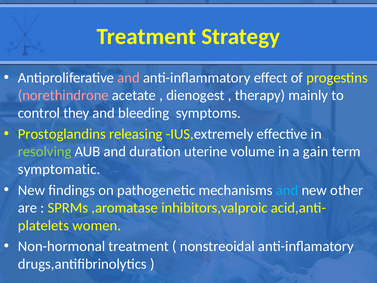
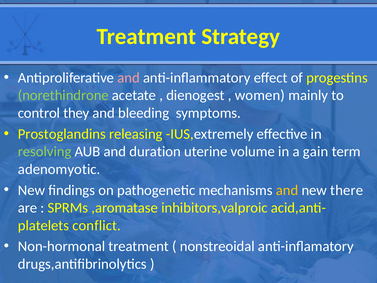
norethindrone colour: pink -> light green
therapy: therapy -> women
symptomatic: symptomatic -> adenomyotic
and at (287, 190) colour: light blue -> yellow
other: other -> there
women: women -> conflict
